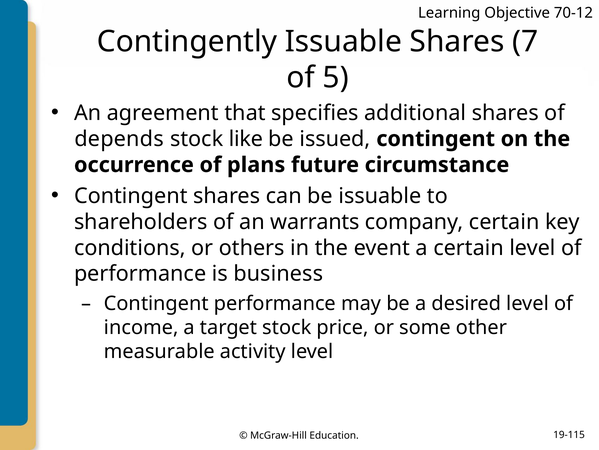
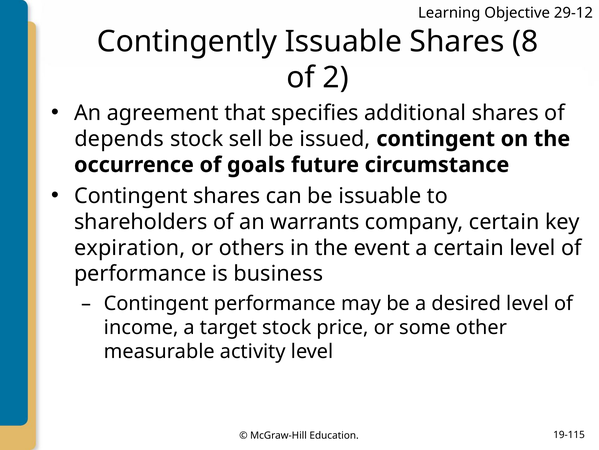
70-12: 70-12 -> 29-12
7: 7 -> 8
5: 5 -> 2
like: like -> sell
plans: plans -> goals
conditions: conditions -> expiration
